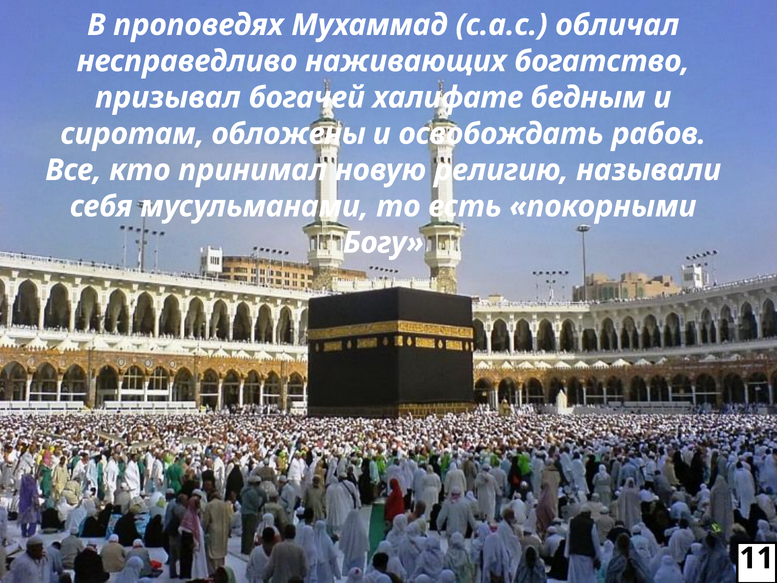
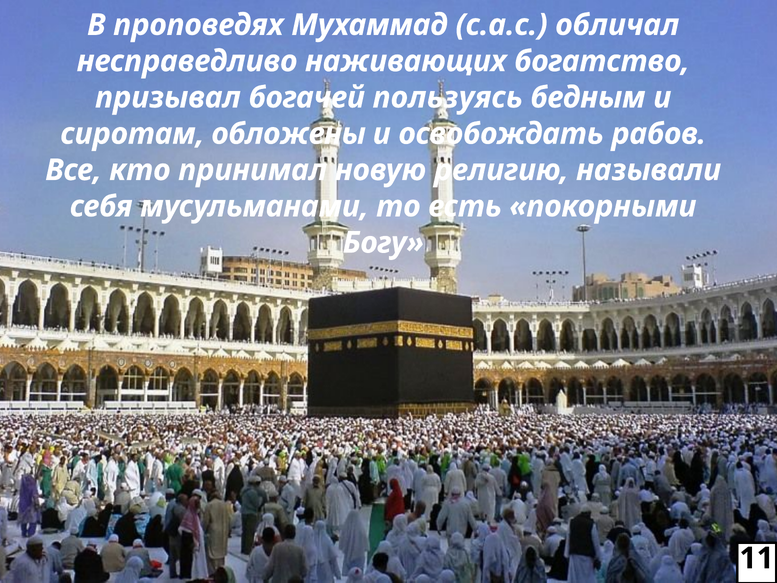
халифате: халифате -> пользуясь
